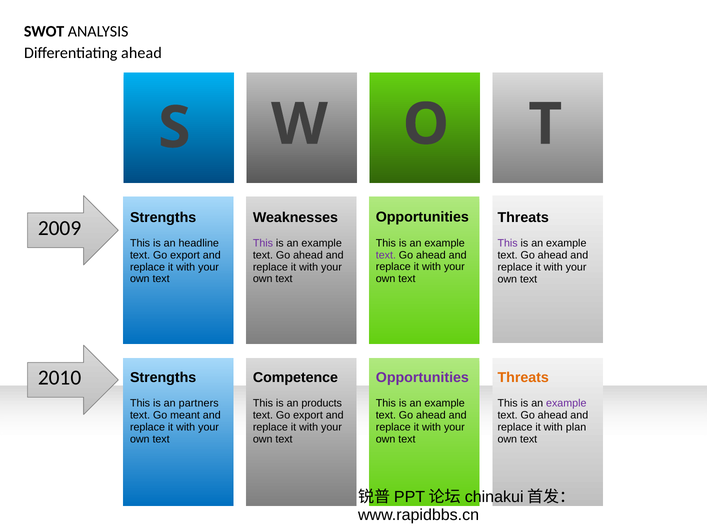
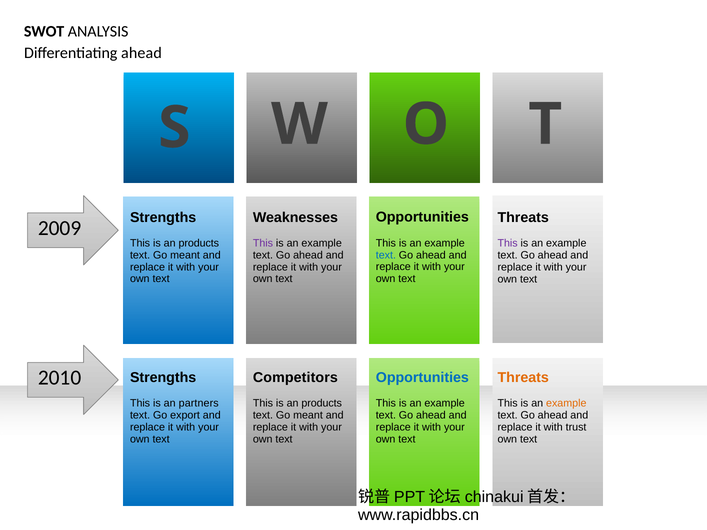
headline at (199, 243): headline -> products
text at (386, 255) colour: purple -> blue
export at (185, 255): export -> meant
Opportunities at (422, 378) colour: purple -> blue
Competence: Competence -> Competitors
example at (566, 404) colour: purple -> orange
meant: meant -> export
export at (308, 416): export -> meant
plan: plan -> trust
